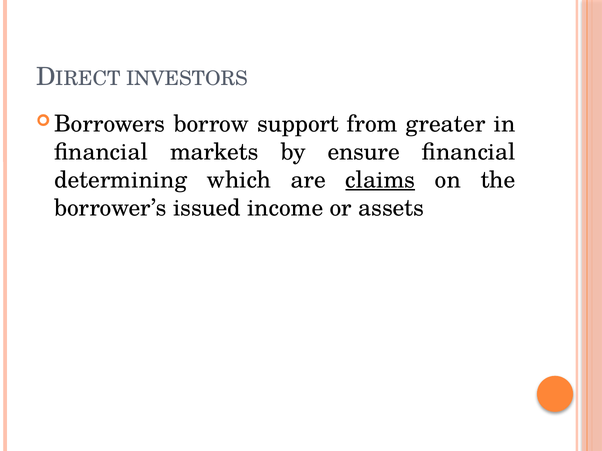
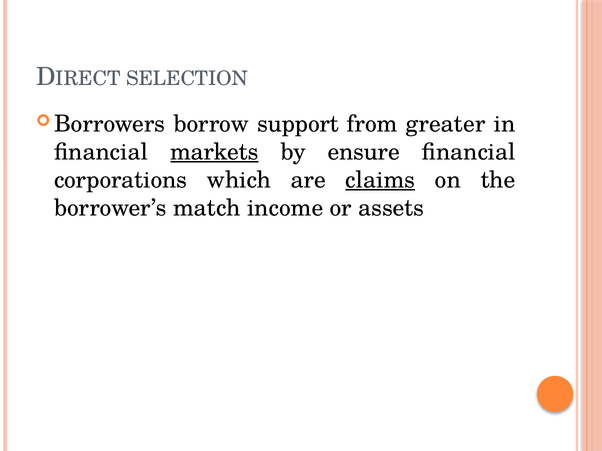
INVESTORS: INVESTORS -> SELECTION
markets underline: none -> present
determining: determining -> corporations
issued: issued -> match
